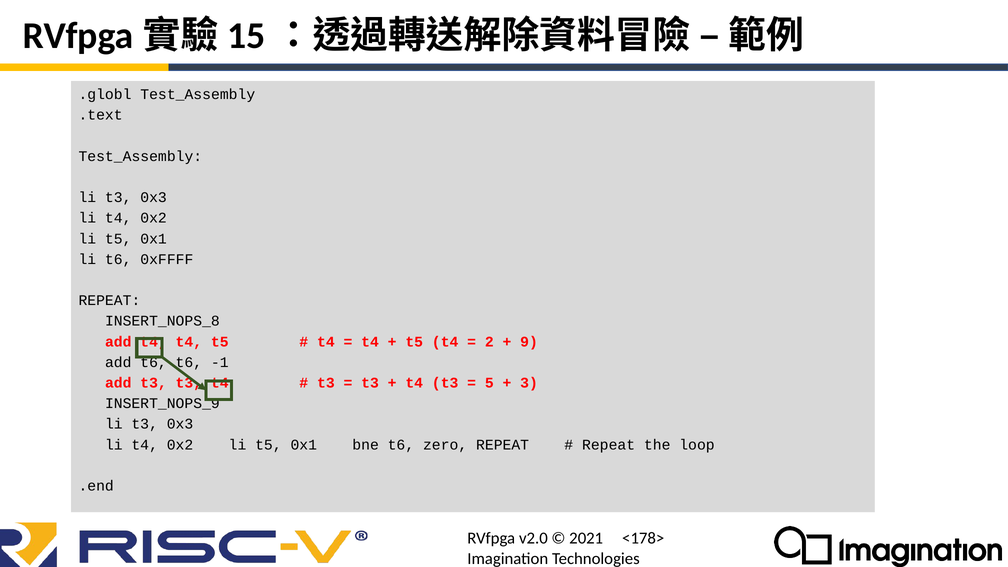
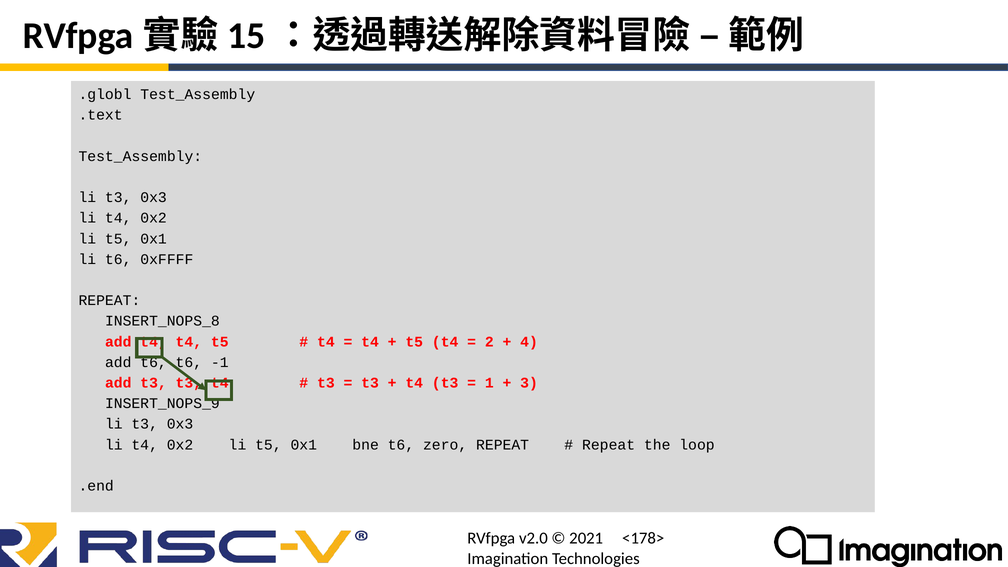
9: 9 -> 4
5: 5 -> 1
